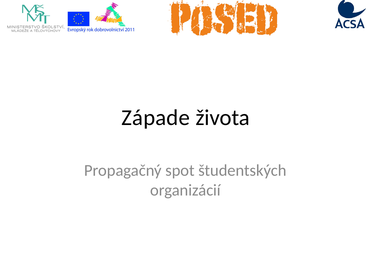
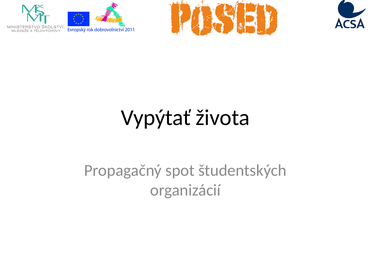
Západe: Západe -> Vypýtať
